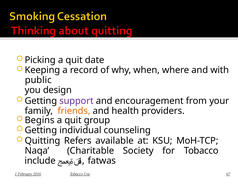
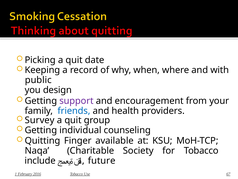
friends colour: orange -> blue
Begins: Begins -> Survey
Refers: Refers -> Finger
fatwas: fatwas -> future
